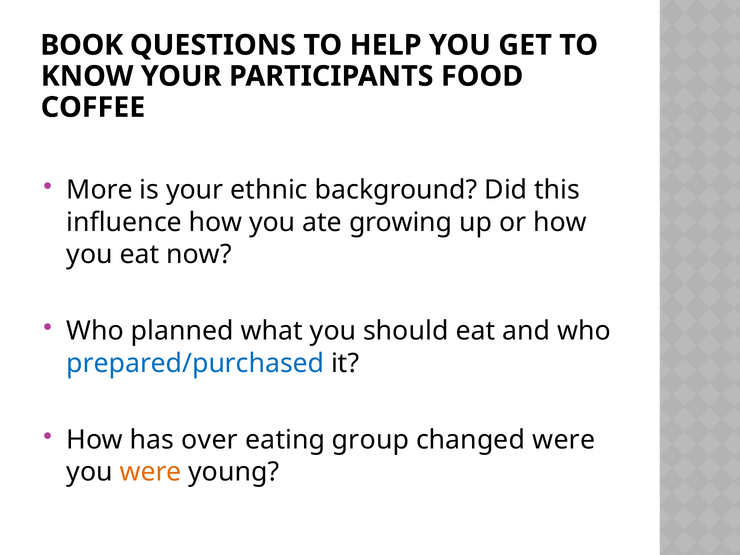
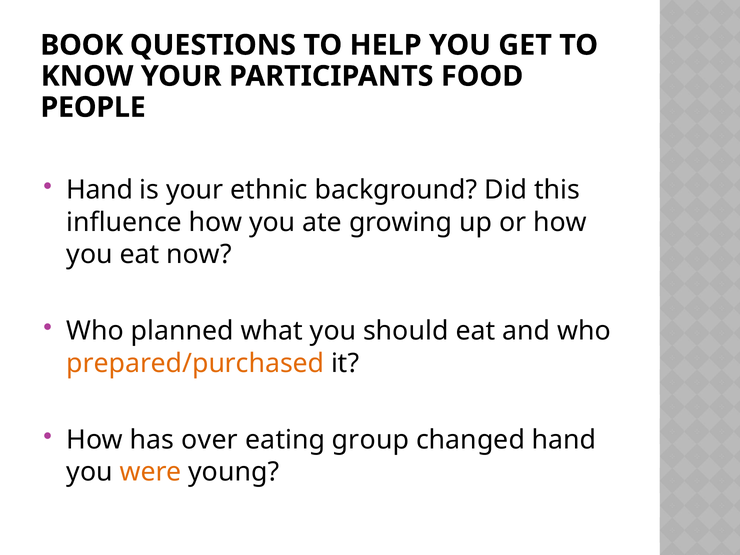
COFFEE: COFFEE -> PEOPLE
More at (100, 190): More -> Hand
prepared/purchased colour: blue -> orange
changed were: were -> hand
